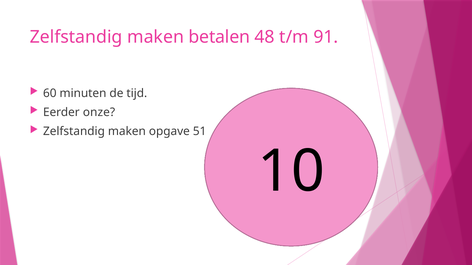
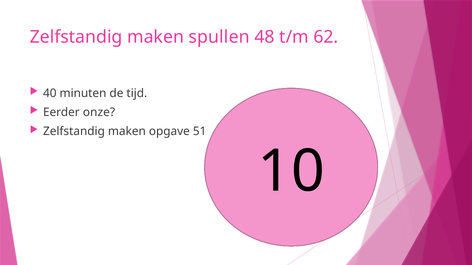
betalen: betalen -> spullen
91: 91 -> 62
60: 60 -> 40
